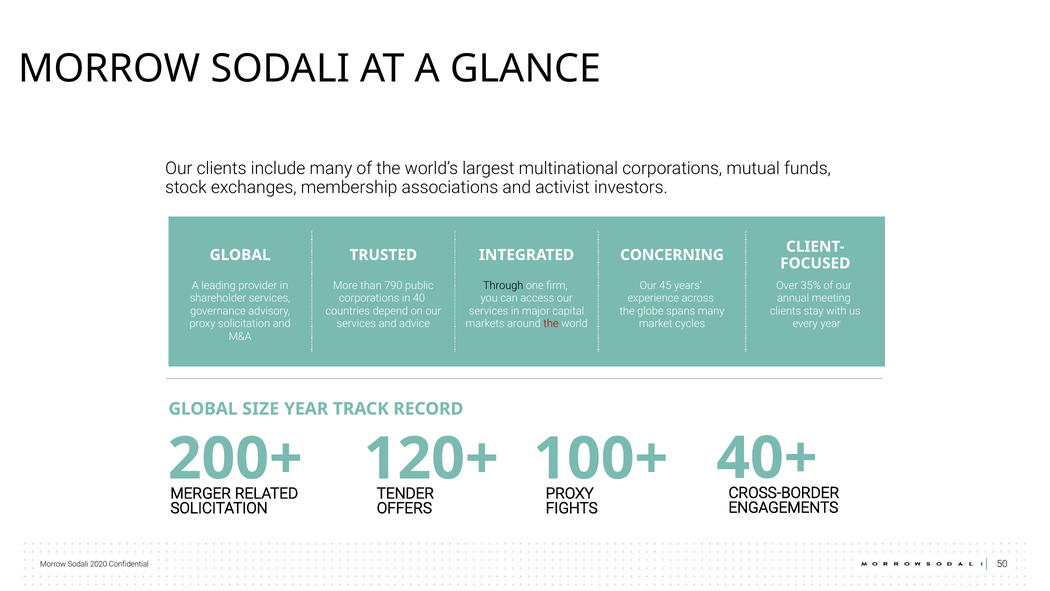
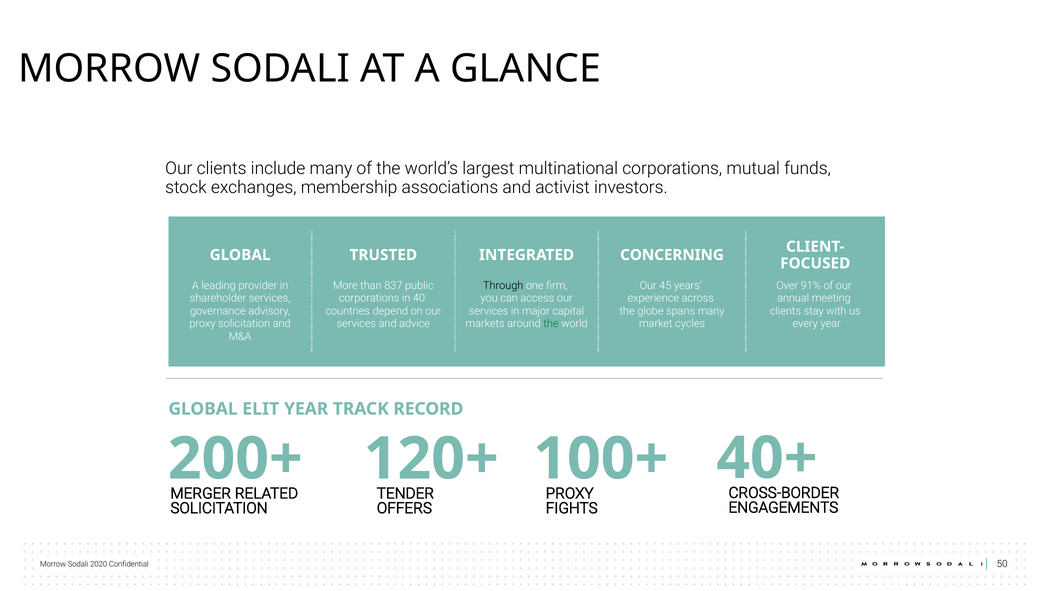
790: 790 -> 837
35%: 35% -> 91%
the at (551, 324) colour: red -> green
SIZE: SIZE -> ELIT
